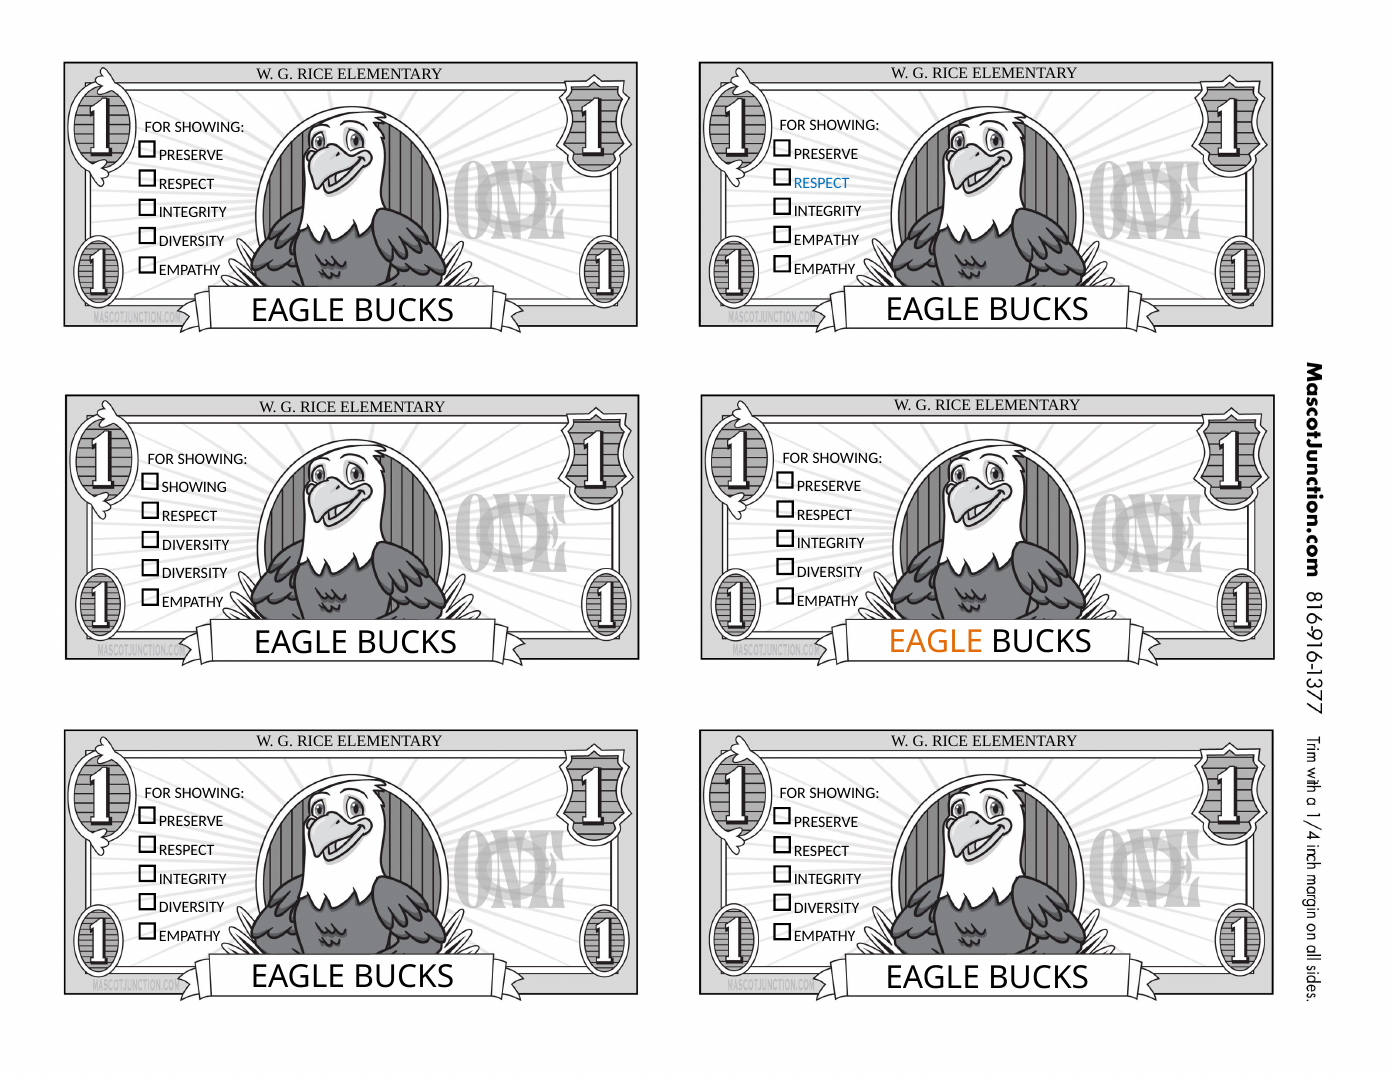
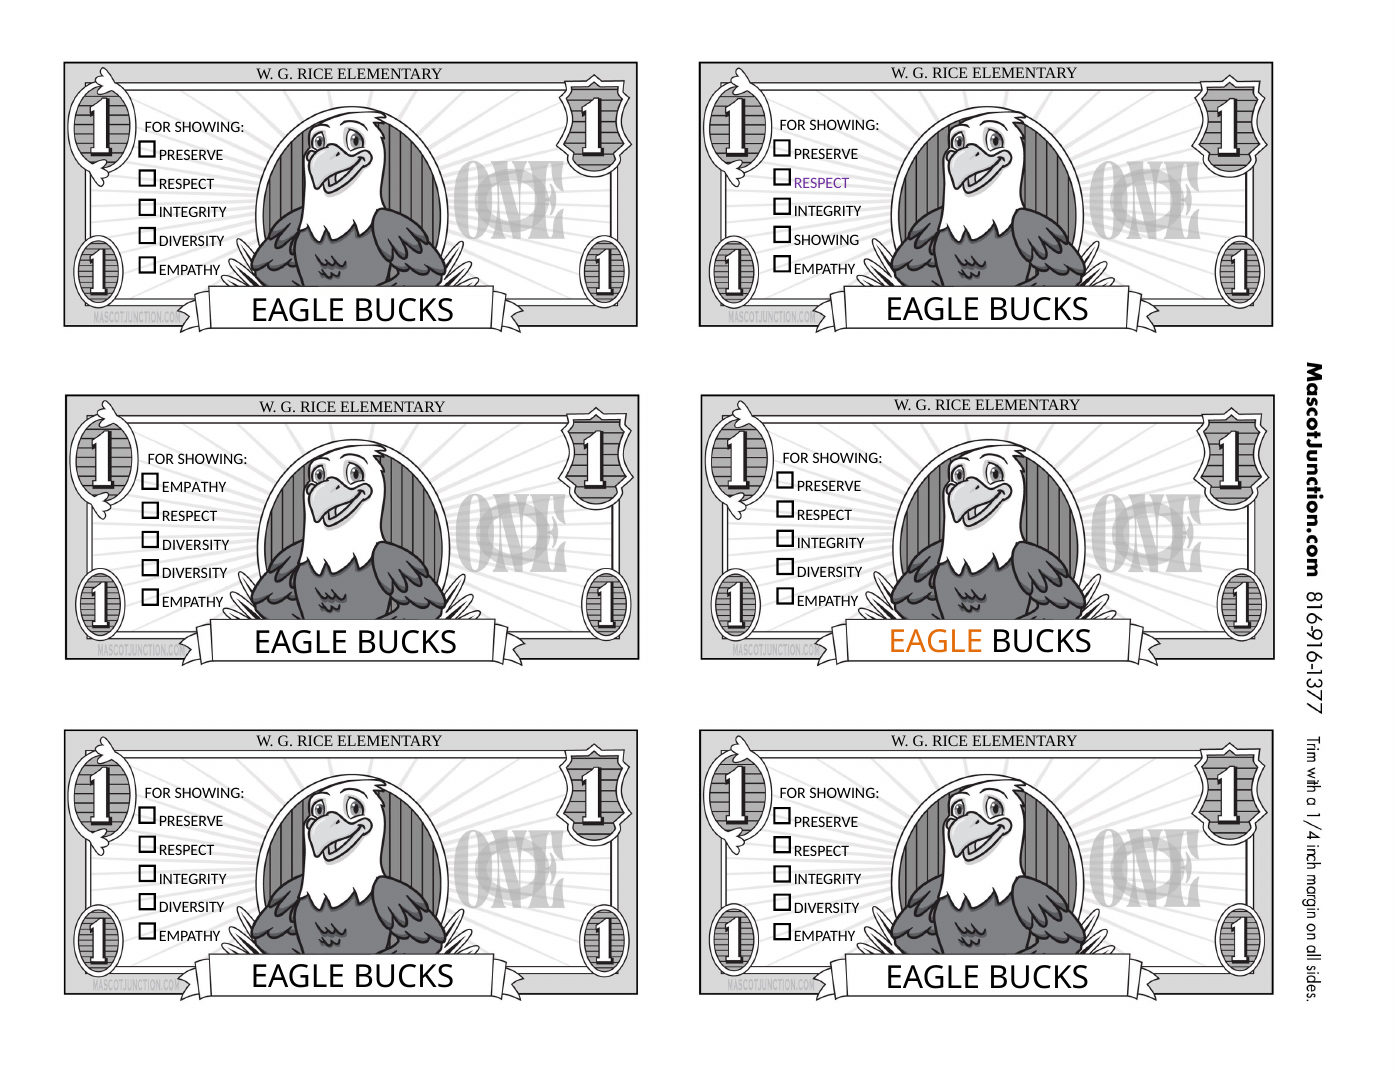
RESPECT at (822, 183) colour: blue -> purple
EMPATHY at (827, 240): EMPATHY -> SHOWING
SHOWING at (194, 488): SHOWING -> EMPATHY
